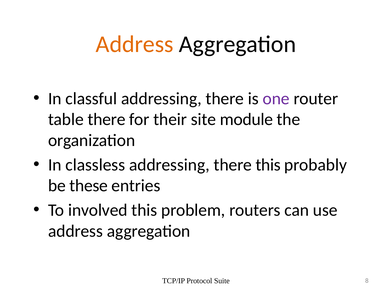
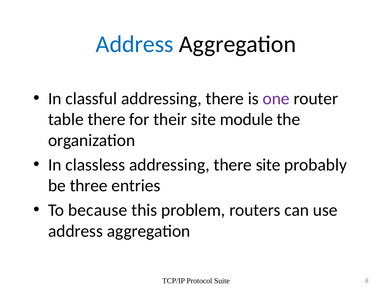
Address at (135, 44) colour: orange -> blue
there this: this -> site
these: these -> three
involved: involved -> because
